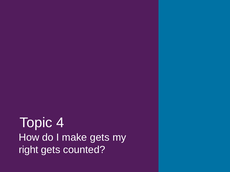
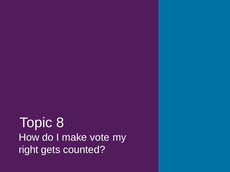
4: 4 -> 8
make gets: gets -> vote
